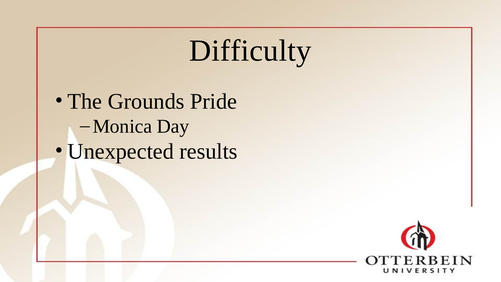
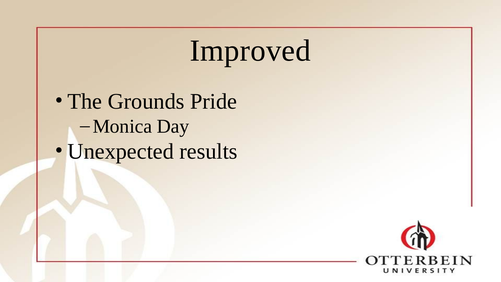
Difficulty: Difficulty -> Improved
